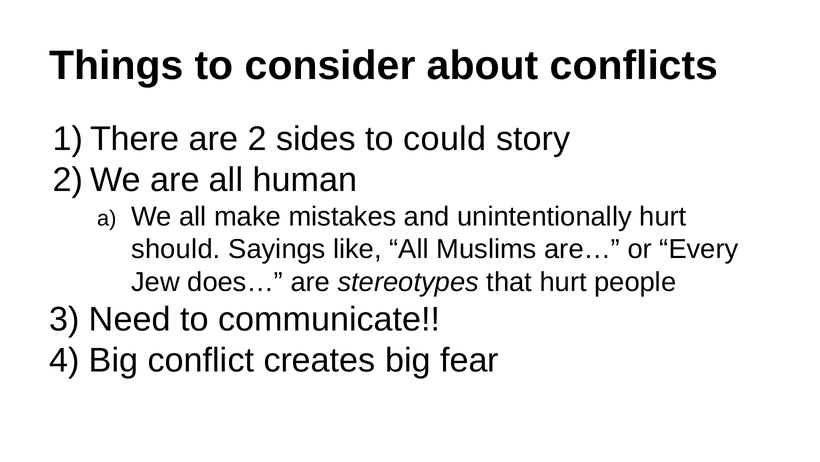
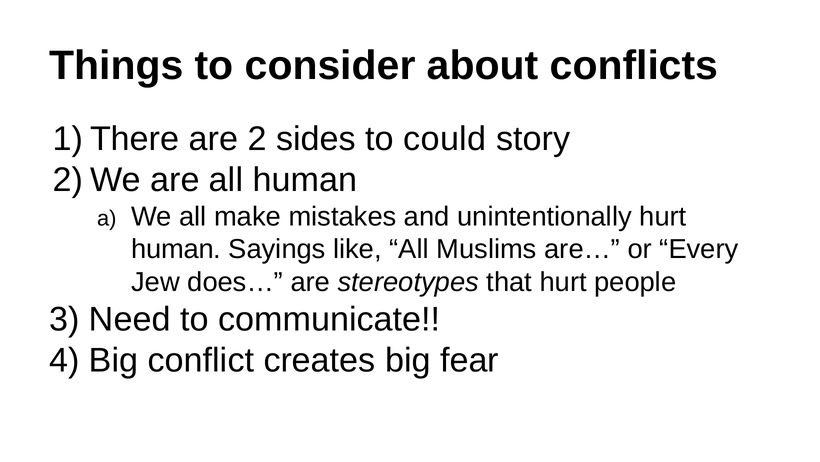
should at (176, 249): should -> human
